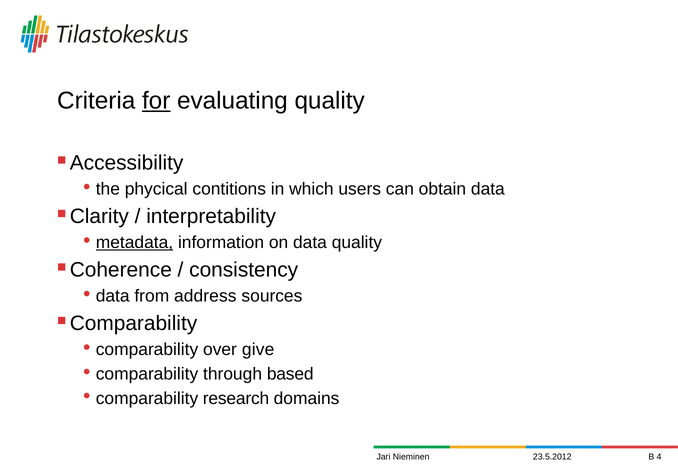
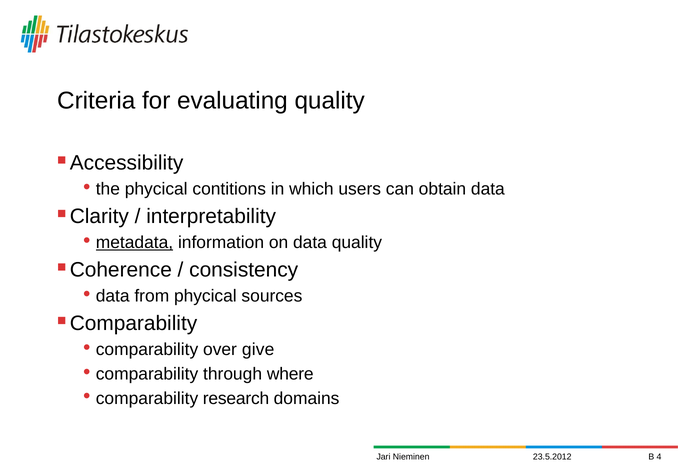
for underline: present -> none
from address: address -> phycical
based: based -> where
